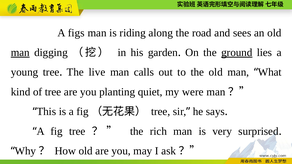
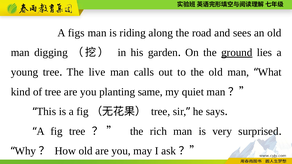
man at (20, 53) underline: present -> none
quiet: quiet -> same
were: were -> quiet
